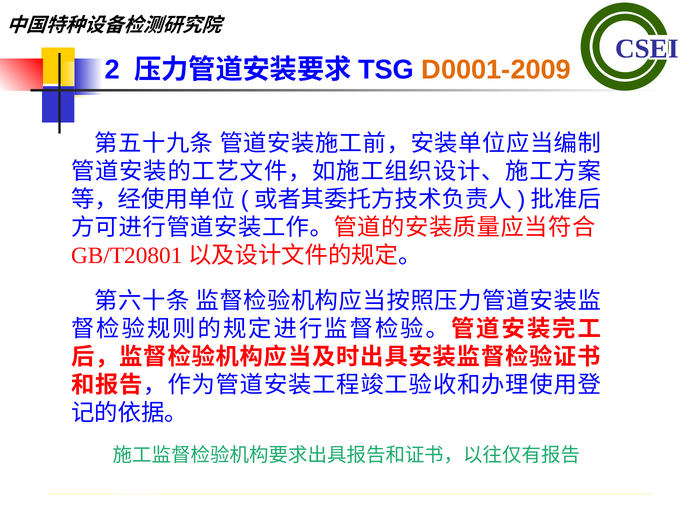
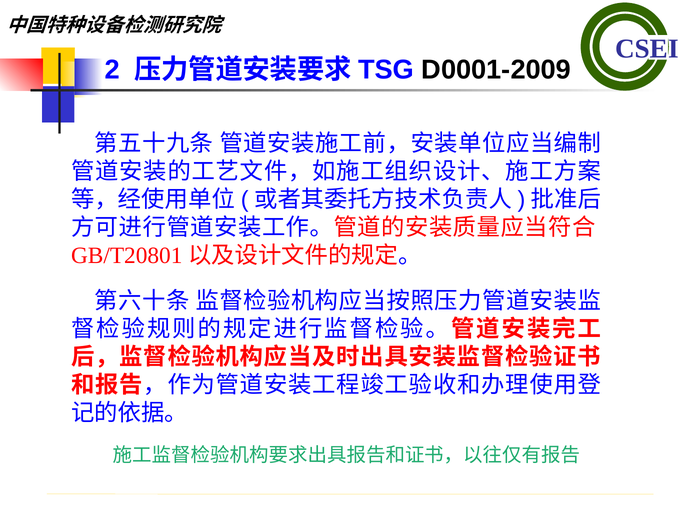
D0001-2009 colour: orange -> black
